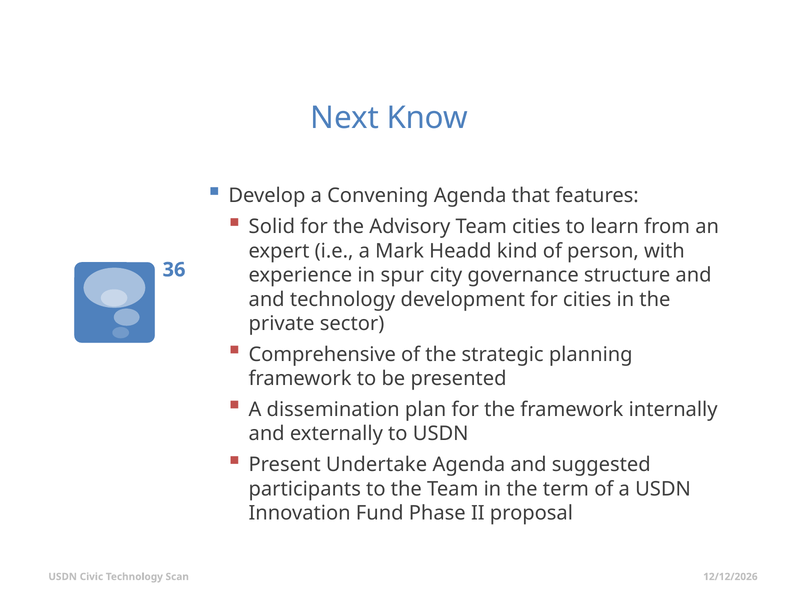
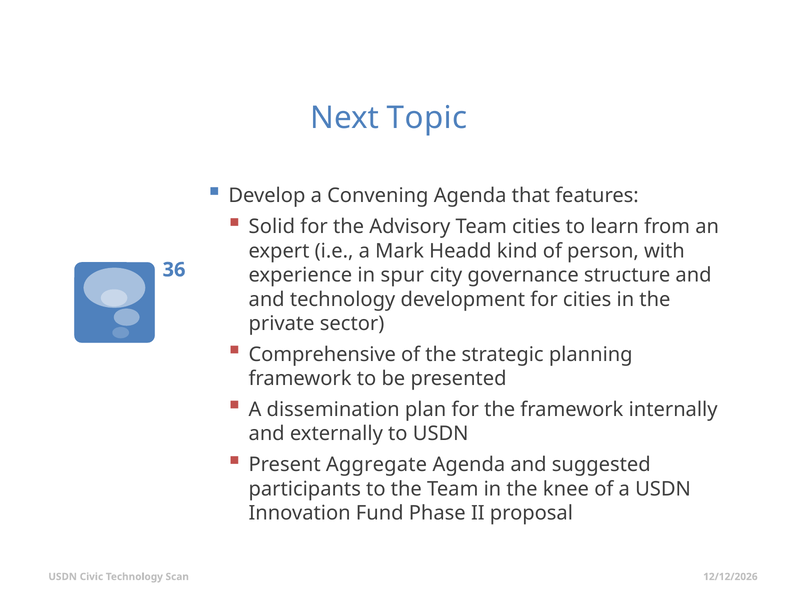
Know: Know -> Topic
Undertake: Undertake -> Aggregate
term: term -> knee
